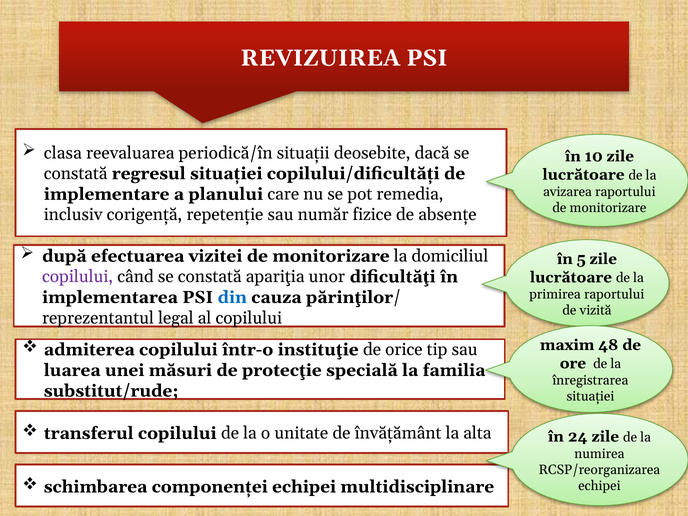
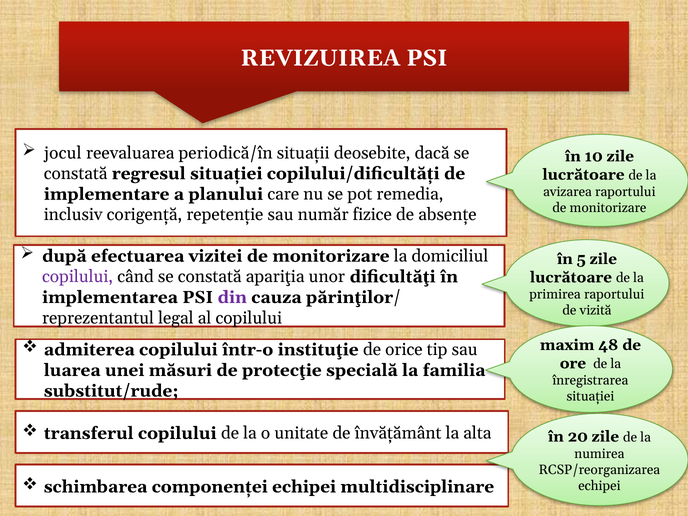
clasa: clasa -> jocul
din colour: blue -> purple
24: 24 -> 20
